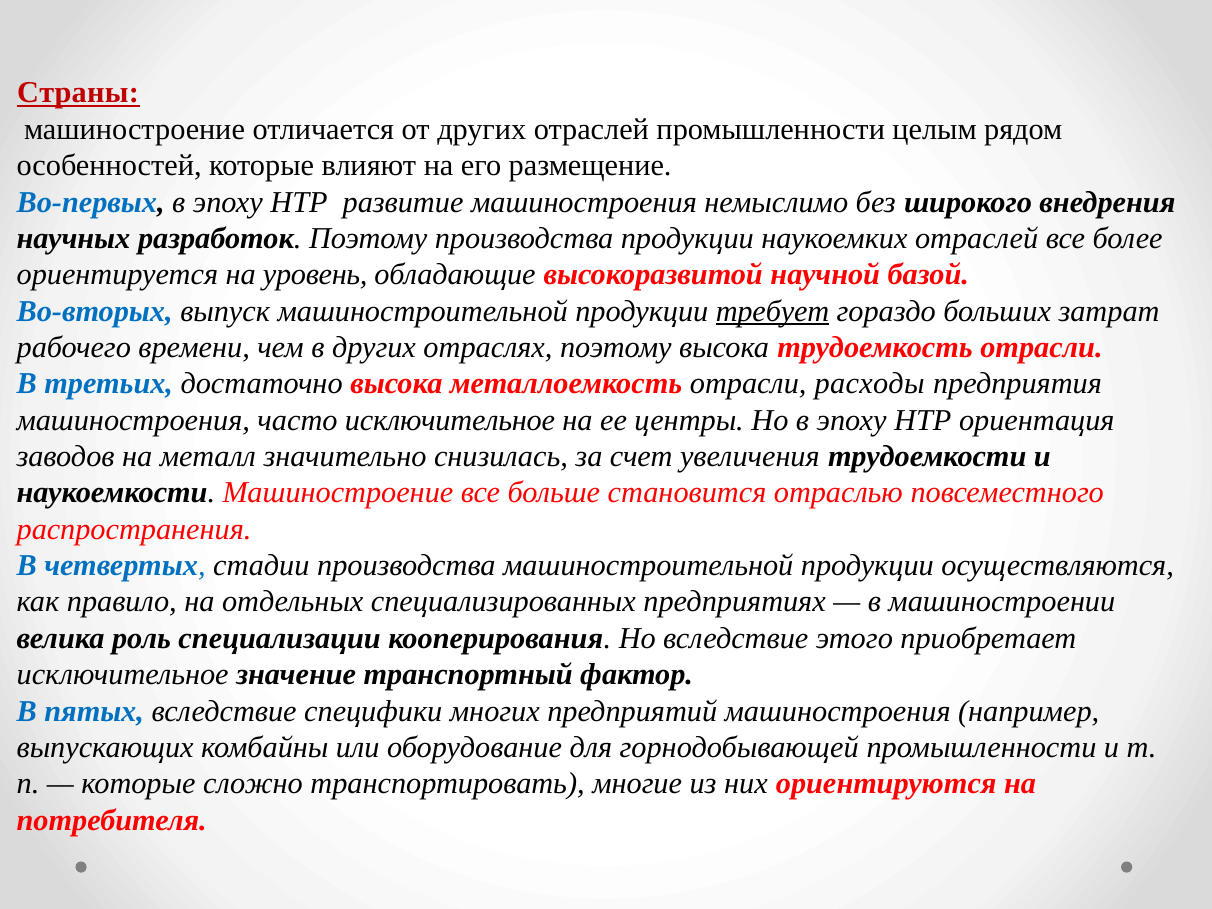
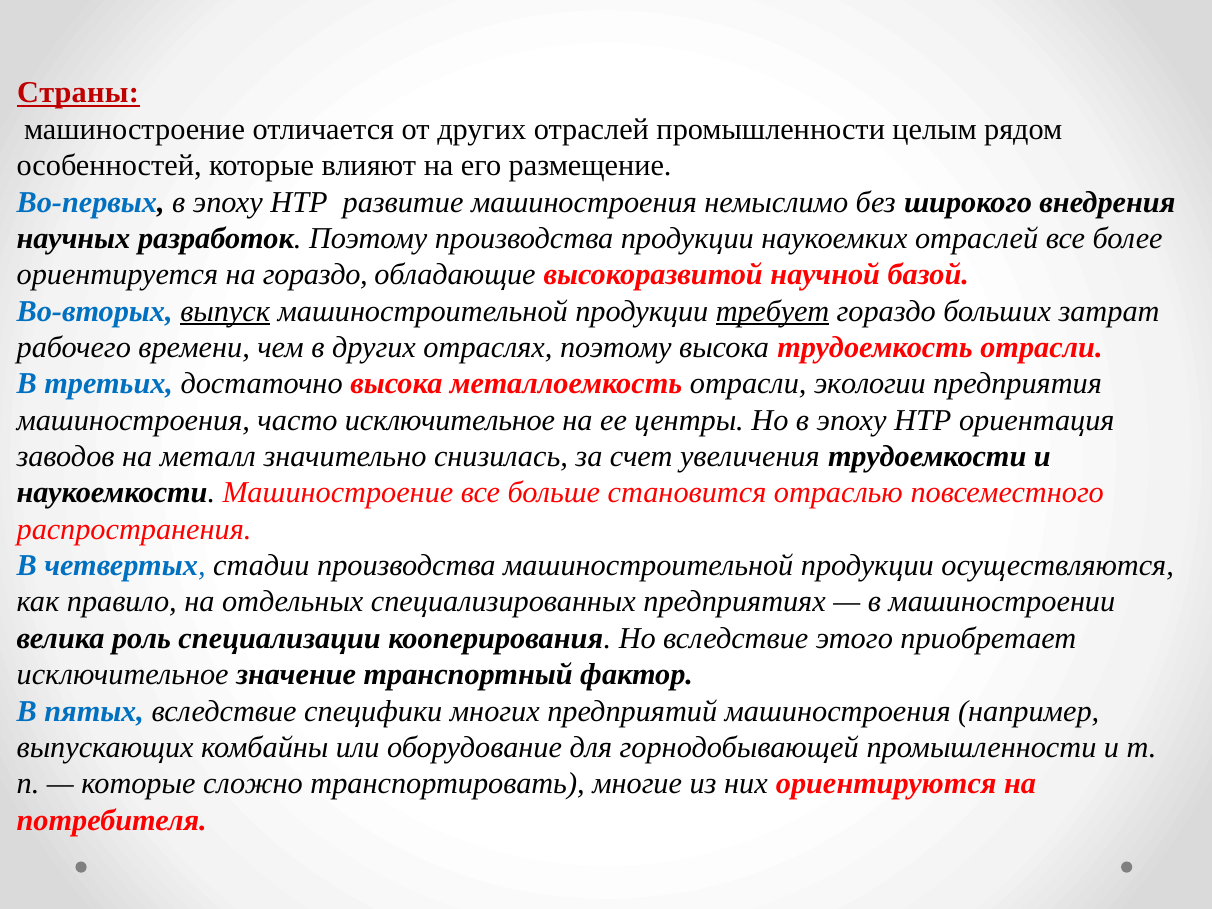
на уровень: уровень -> гораздо
выпуск underline: none -> present
расходы: расходы -> экологии
